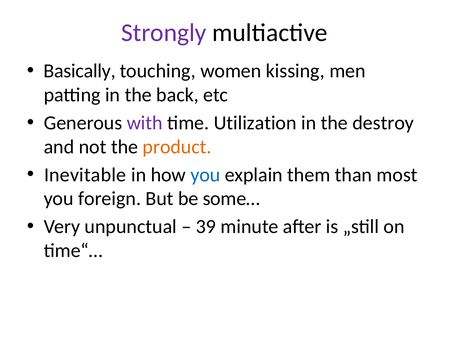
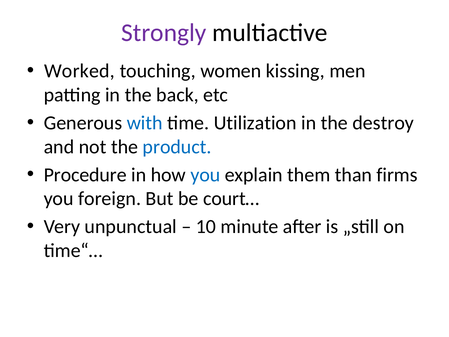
Basically: Basically -> Worked
with colour: purple -> blue
product colour: orange -> blue
Inevitable: Inevitable -> Procedure
most: most -> firms
some…: some… -> court…
39: 39 -> 10
